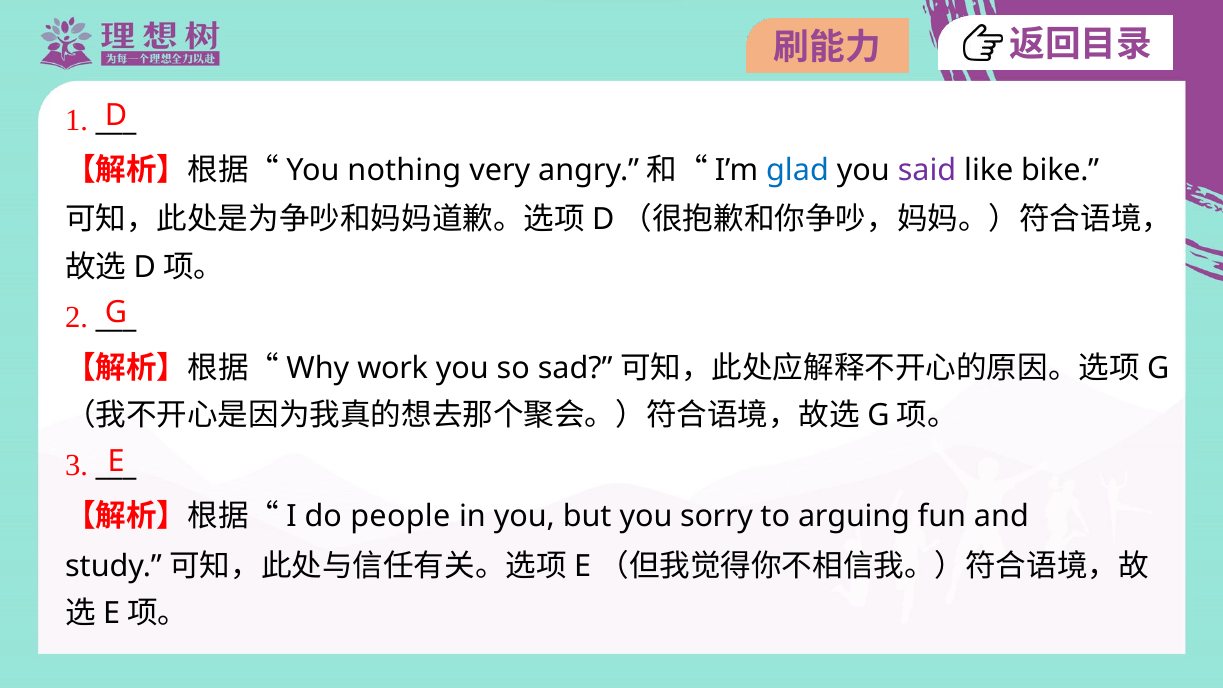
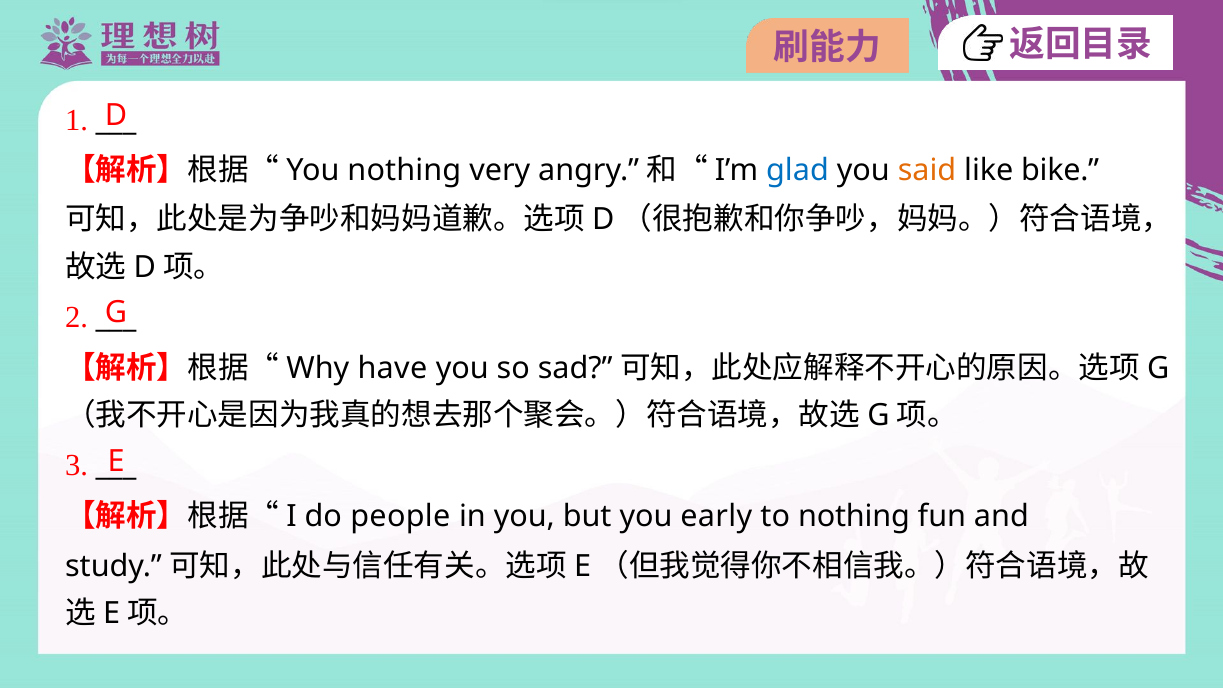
said colour: purple -> orange
work: work -> have
sorry: sorry -> early
to arguing: arguing -> nothing
